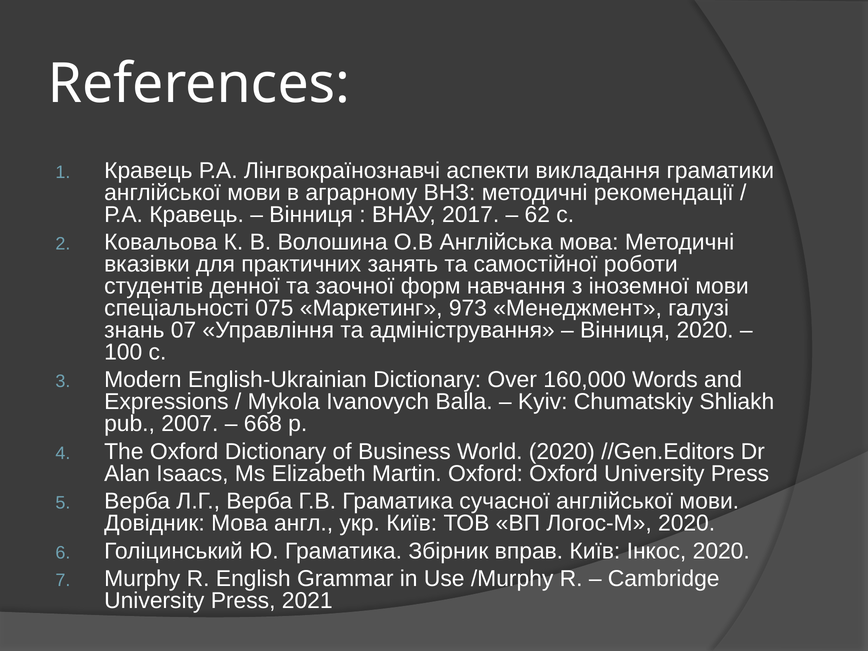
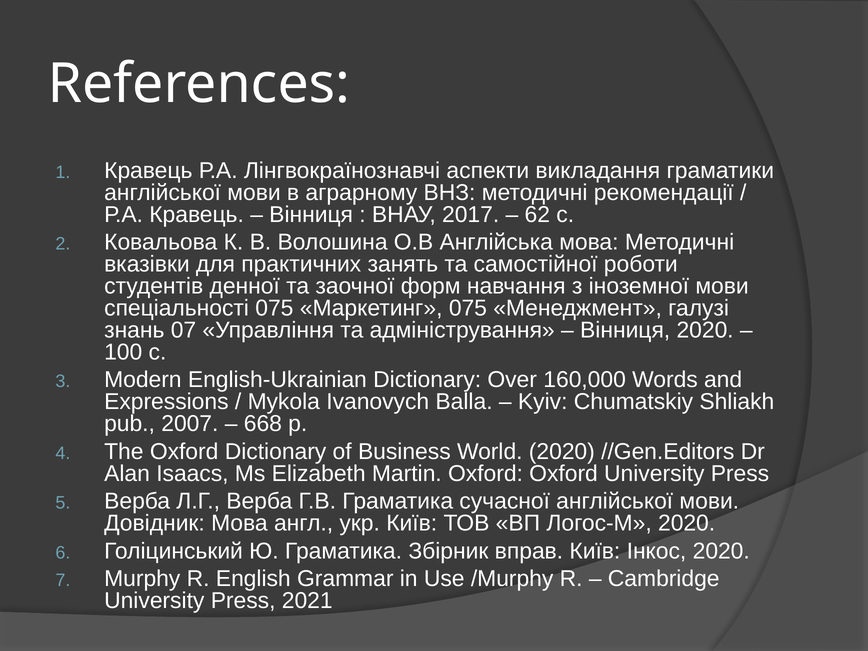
Маркетинг 973: 973 -> 075
